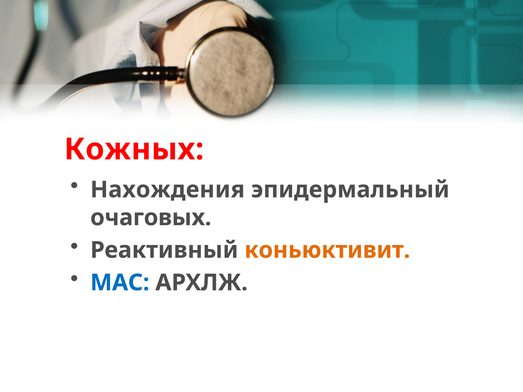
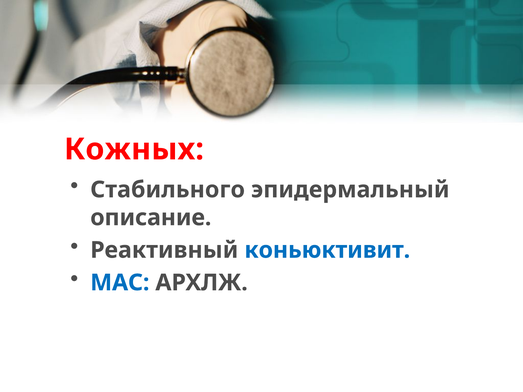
Нахождения: Нахождения -> Стабильного
очаговых: очаговых -> описание
коньюктивит colour: orange -> blue
